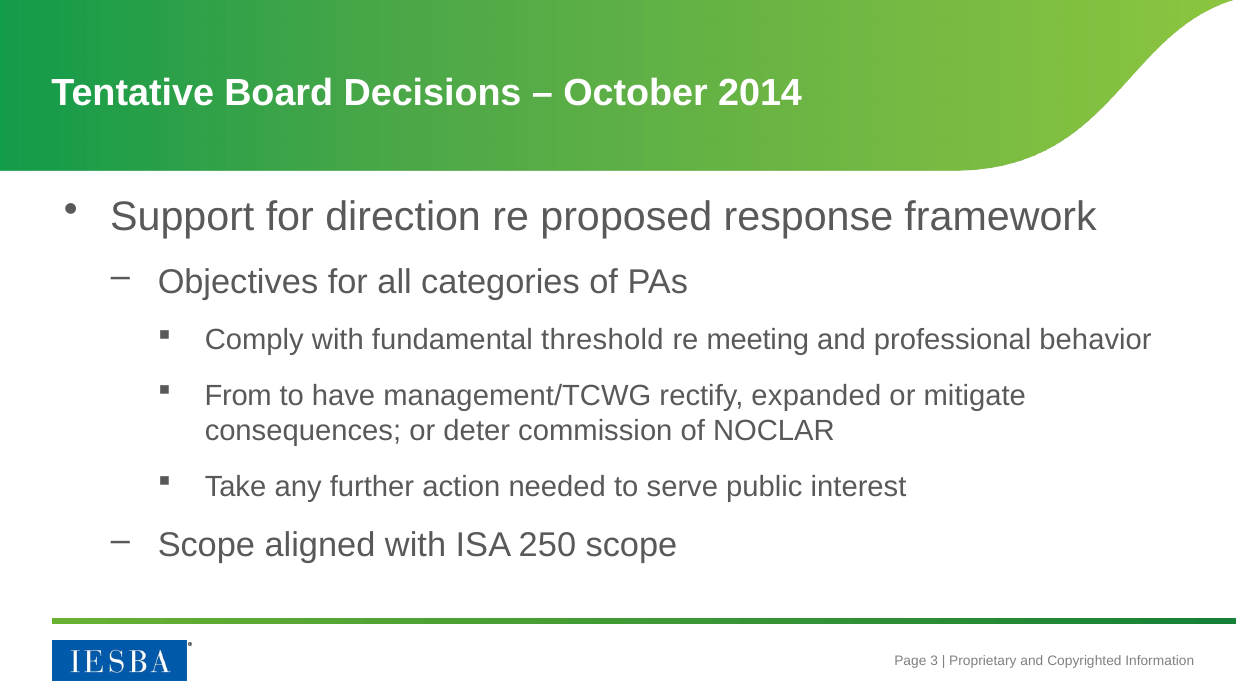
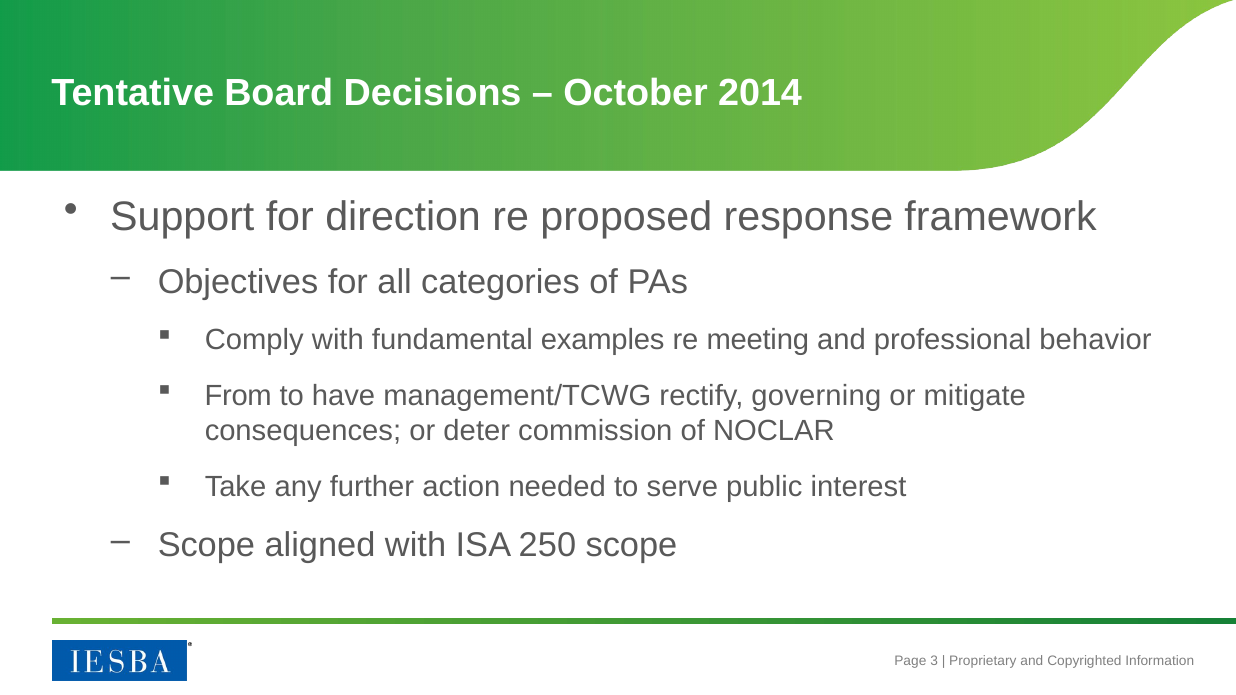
threshold: threshold -> examples
expanded: expanded -> governing
